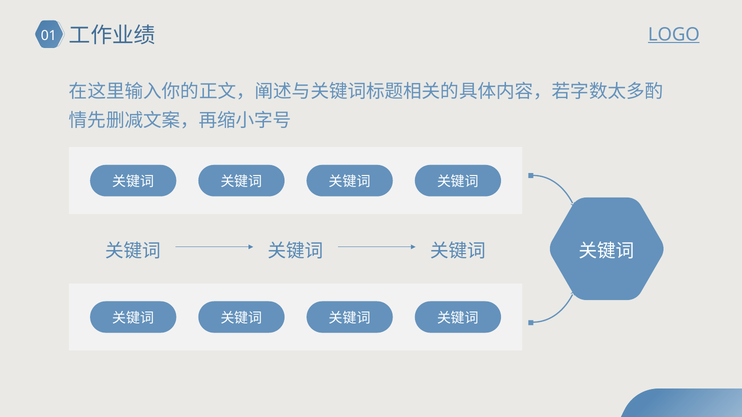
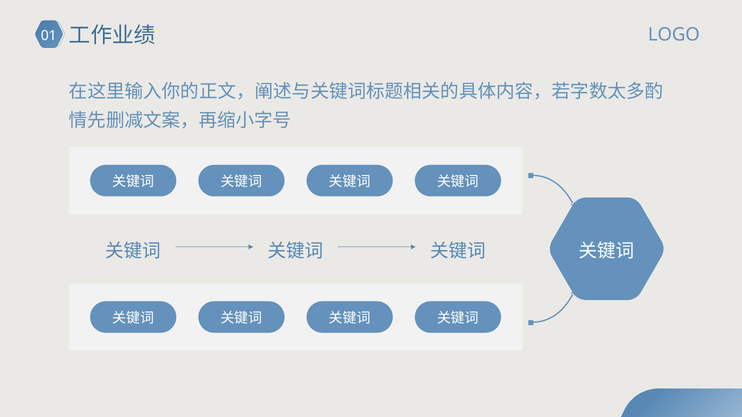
LOGO underline: present -> none
